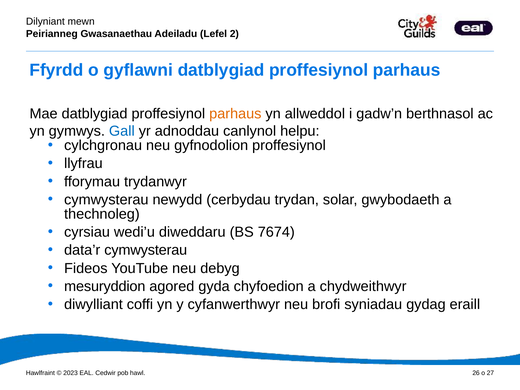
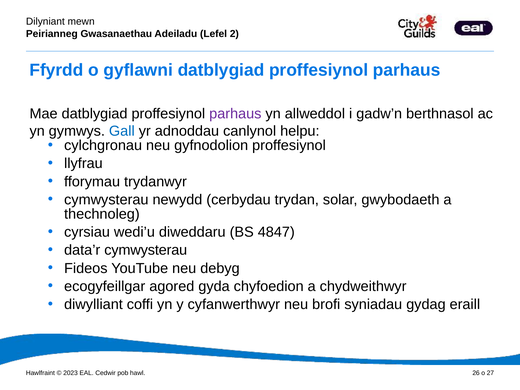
parhaus at (235, 114) colour: orange -> purple
7674: 7674 -> 4847
mesuryddion: mesuryddion -> ecogyfeillgar
